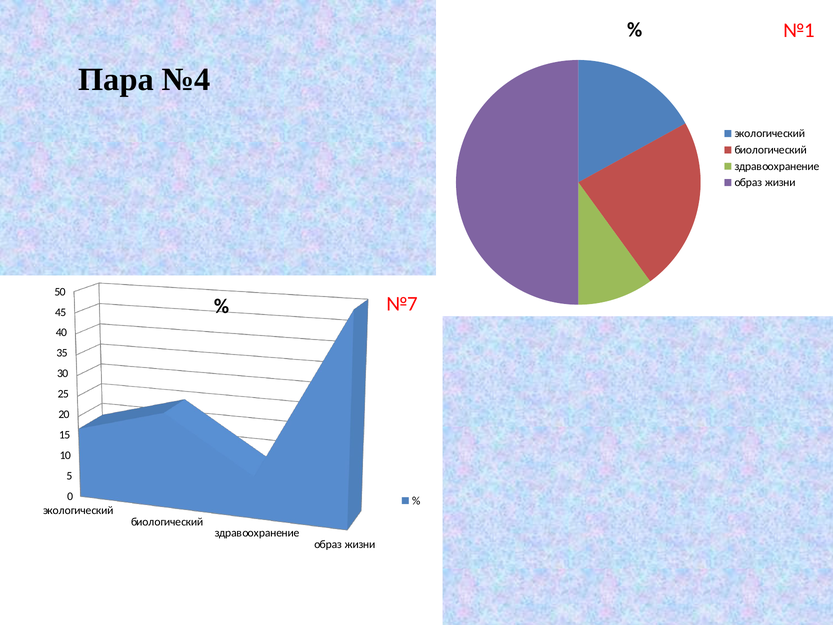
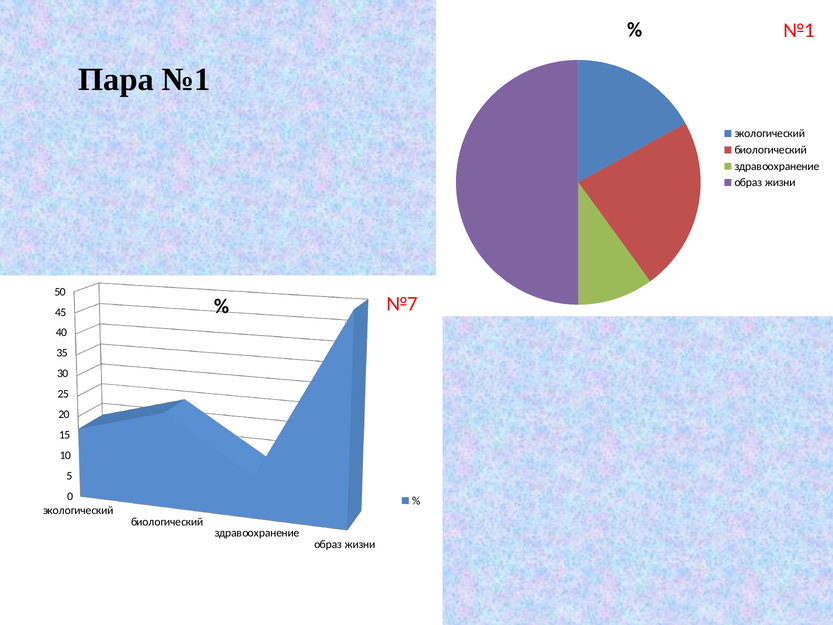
Пара №4: №4 -> №1
